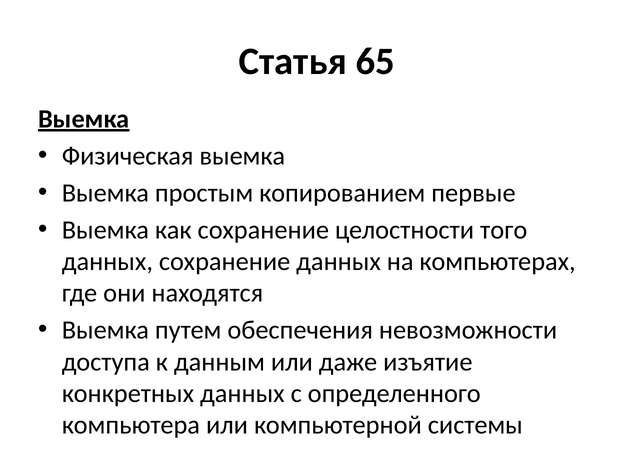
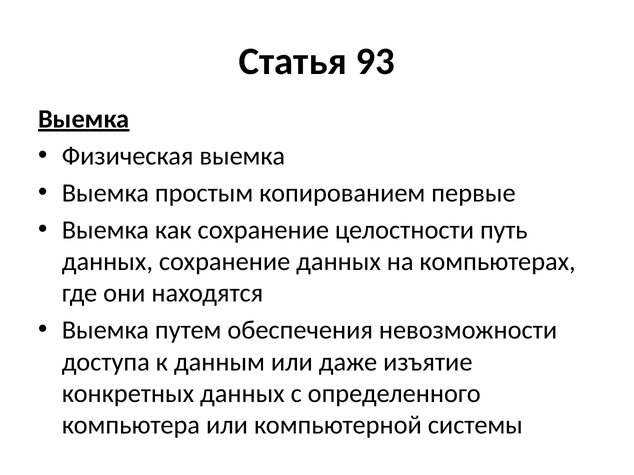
65: 65 -> 93
того: того -> путь
